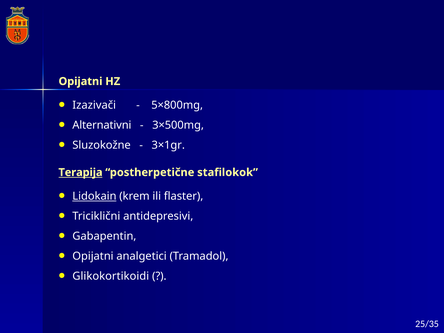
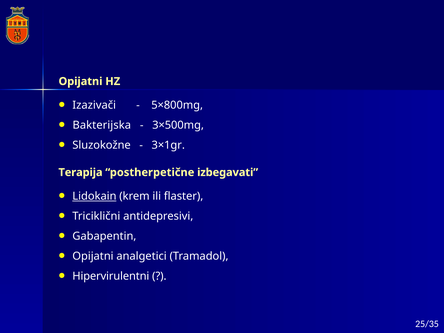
Alternativni: Alternativni -> Bakterijska
Terapija underline: present -> none
stafilokok: stafilokok -> izbegavati
Glikokortikoidi: Glikokortikoidi -> Hipervirulentni
